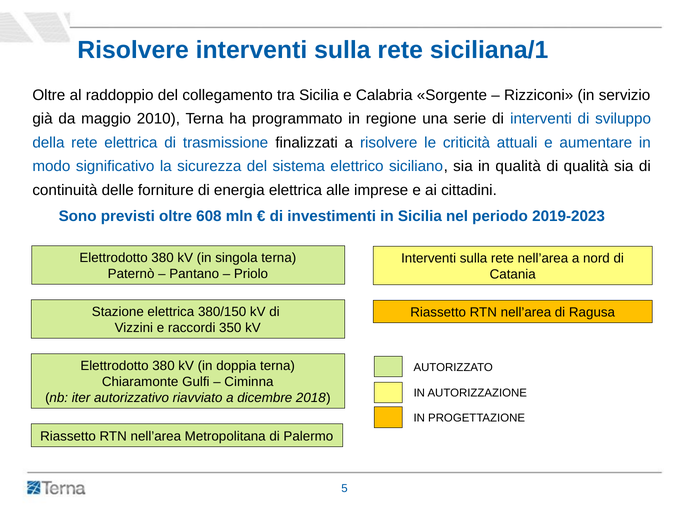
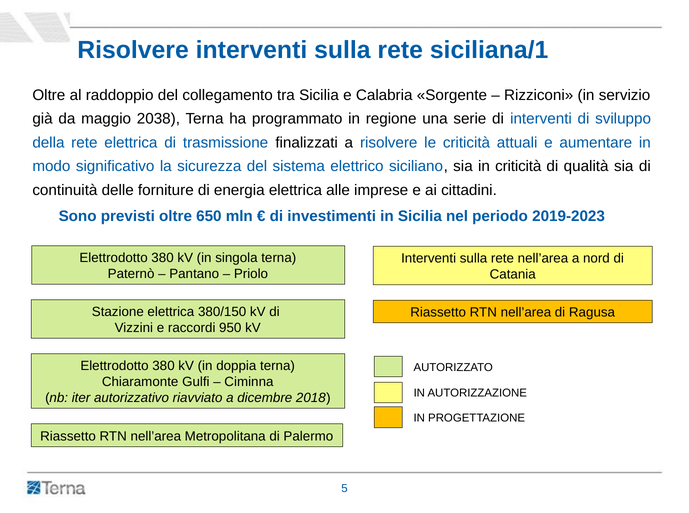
2010: 2010 -> 2038
in qualità: qualità -> criticità
608: 608 -> 650
350: 350 -> 950
